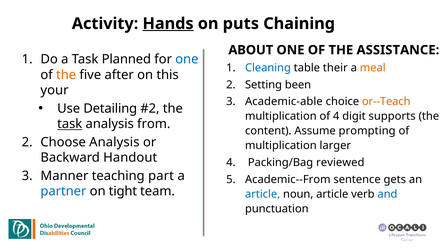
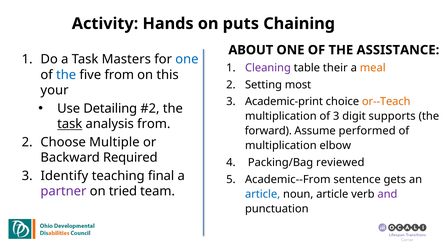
Hands underline: present -> none
Planned: Planned -> Masters
Cleaning colour: blue -> purple
the at (66, 75) colour: orange -> blue
five after: after -> from
been: been -> most
Academic-able: Academic-able -> Academic-print
of 4: 4 -> 3
content: content -> forward
prompting: prompting -> performed
Choose Analysis: Analysis -> Multiple
larger: larger -> elbow
Handout: Handout -> Required
Manner: Manner -> Identify
part: part -> final
partner colour: blue -> purple
tight: tight -> tried
and colour: blue -> purple
